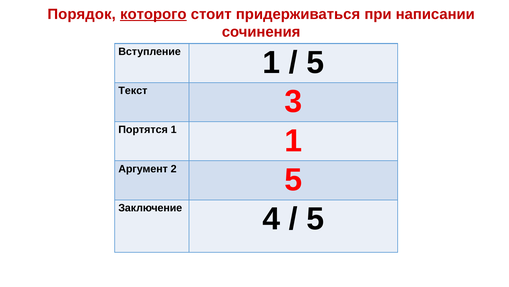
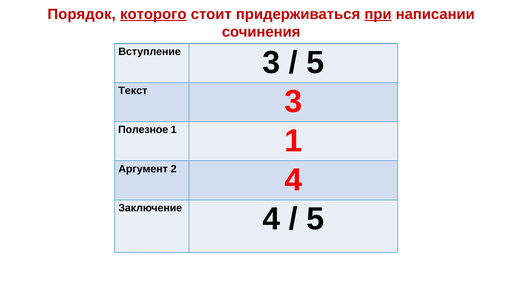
при underline: none -> present
Вступление 1: 1 -> 3
Портятся: Портятся -> Полезное
2 5: 5 -> 4
